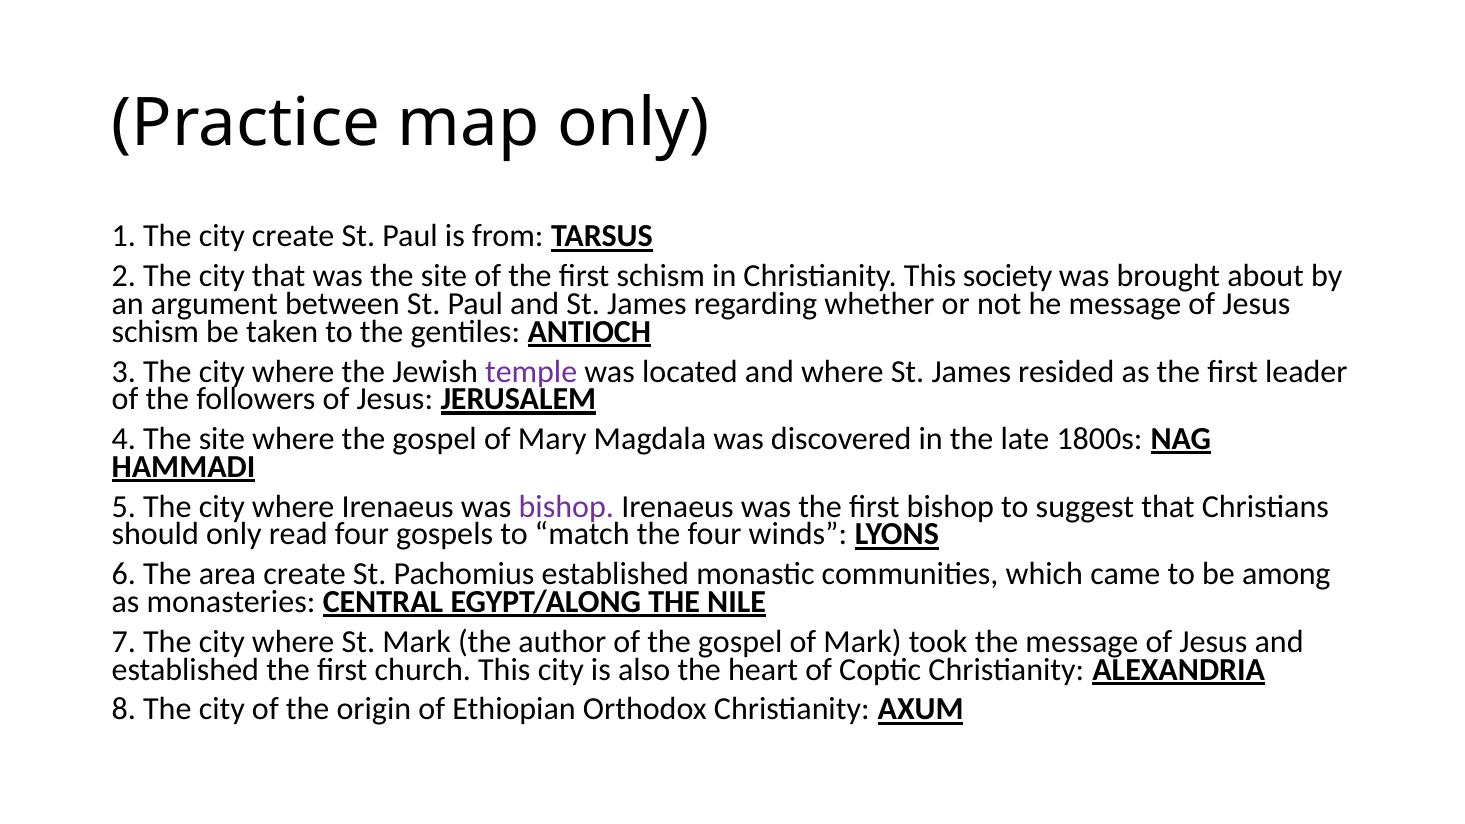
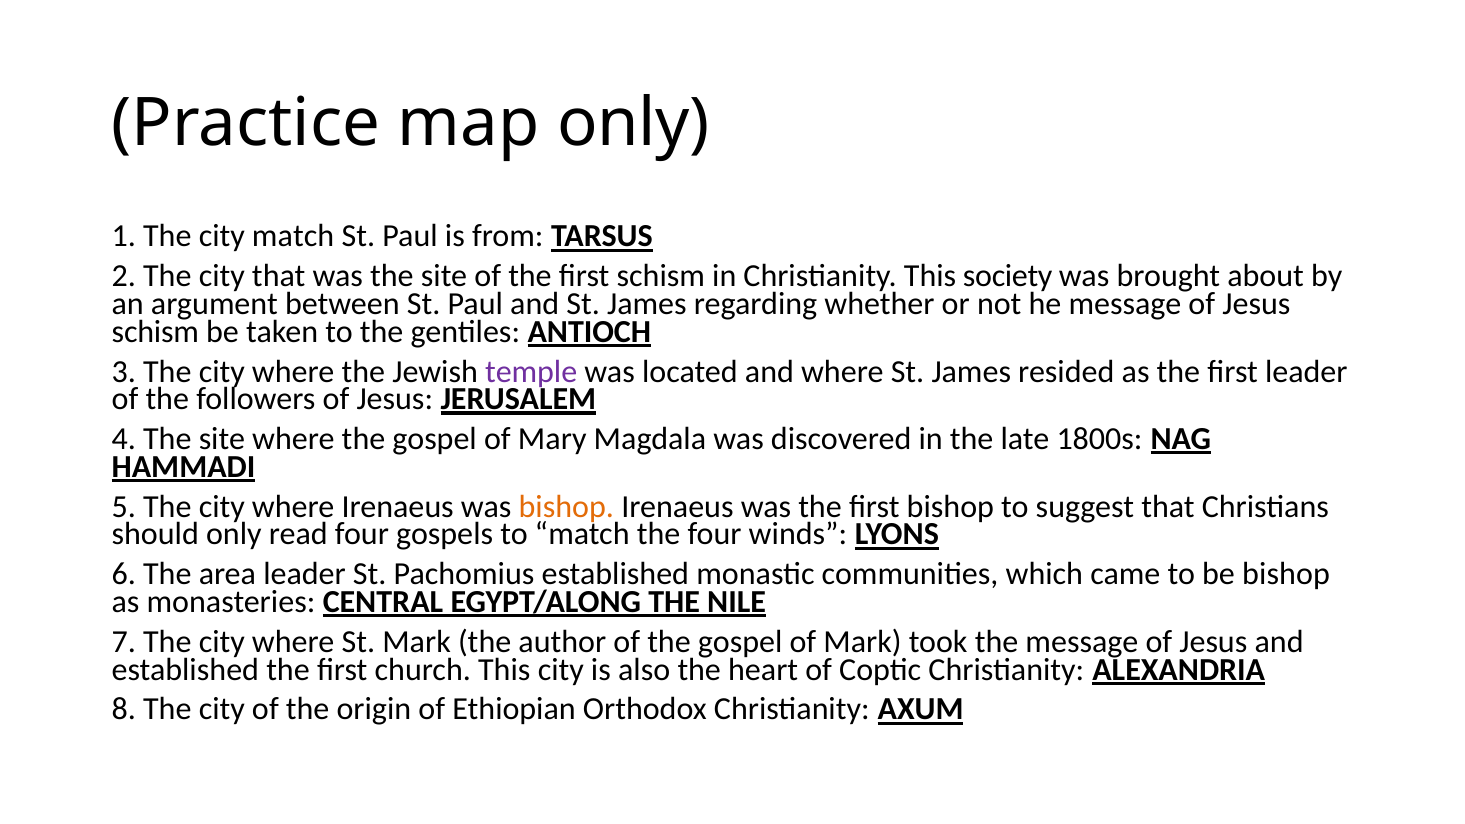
city create: create -> match
bishop at (566, 507) colour: purple -> orange
area create: create -> leader
be among: among -> bishop
